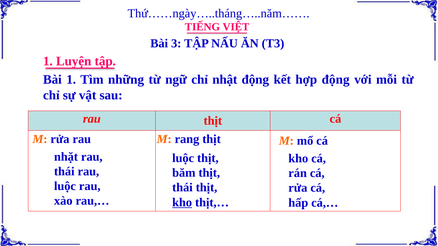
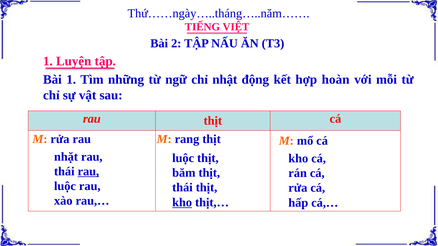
3: 3 -> 2
hợp động: động -> hoàn
rau at (88, 171) underline: none -> present
